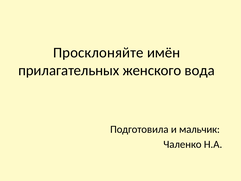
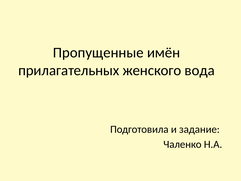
Просклоняйте: Просклоняйте -> Пропущенные
мальчик: мальчик -> задание
